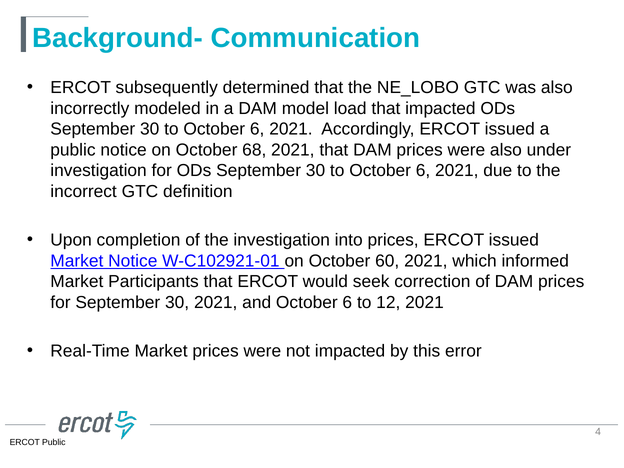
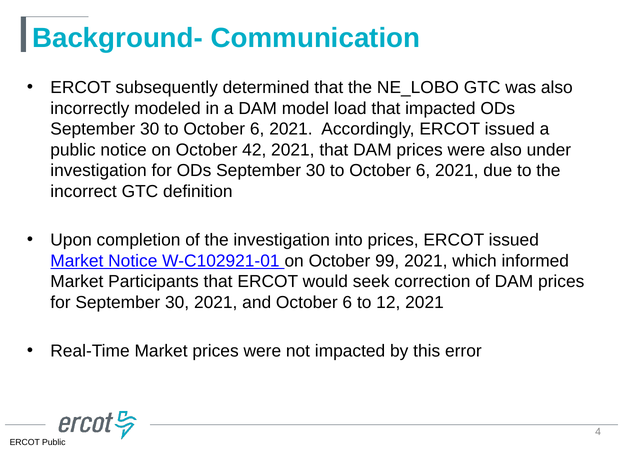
68: 68 -> 42
60: 60 -> 99
